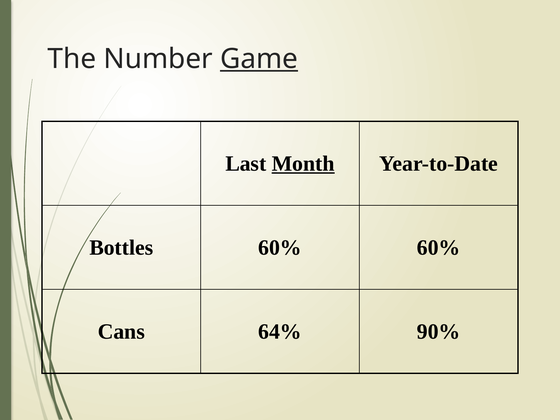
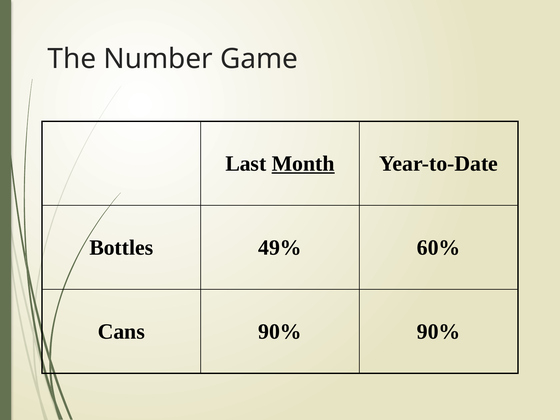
Game underline: present -> none
Bottles 60%: 60% -> 49%
Cans 64%: 64% -> 90%
